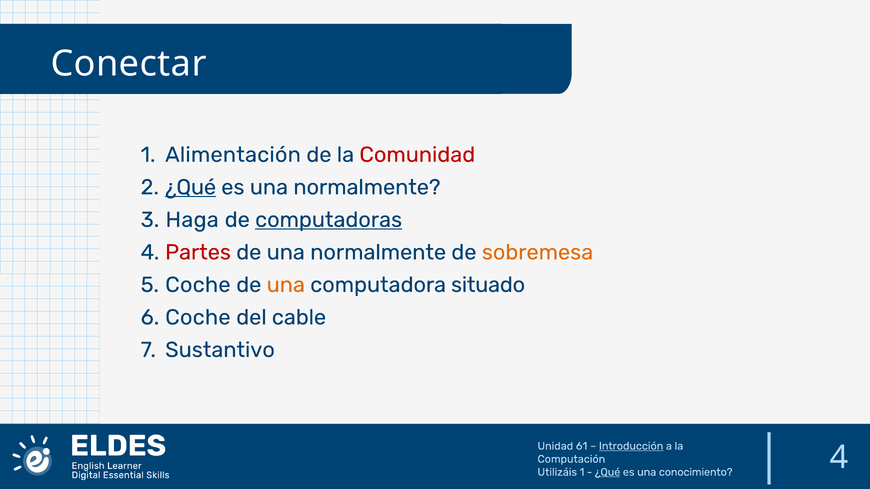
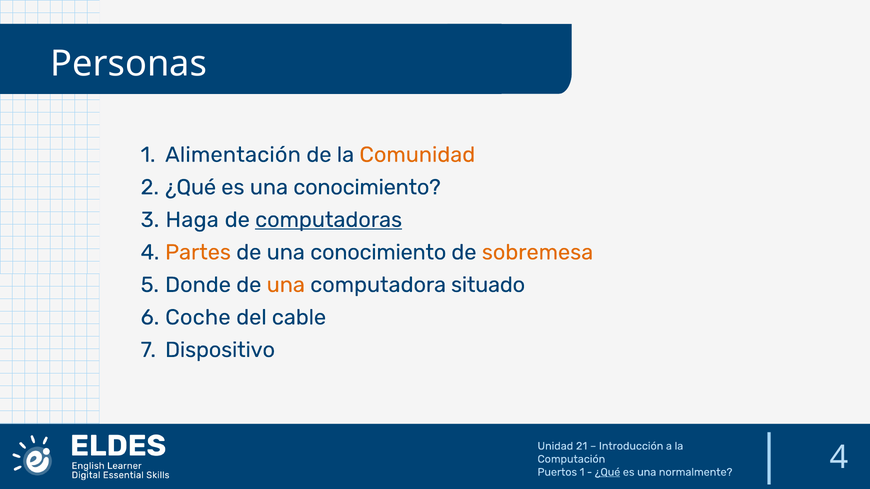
Conectar: Conectar -> Personas
Comunidad colour: red -> orange
¿Qué at (191, 187) underline: present -> none
es una normalmente: normalmente -> conocimiento
Partes colour: red -> orange
de una normalmente: normalmente -> conocimiento
Coche at (198, 285): Coche -> Donde
Sustantivo: Sustantivo -> Dispositivo
61: 61 -> 21
Introducción underline: present -> none
Utilizáis: Utilizáis -> Puertos
conocimiento: conocimiento -> normalmente
